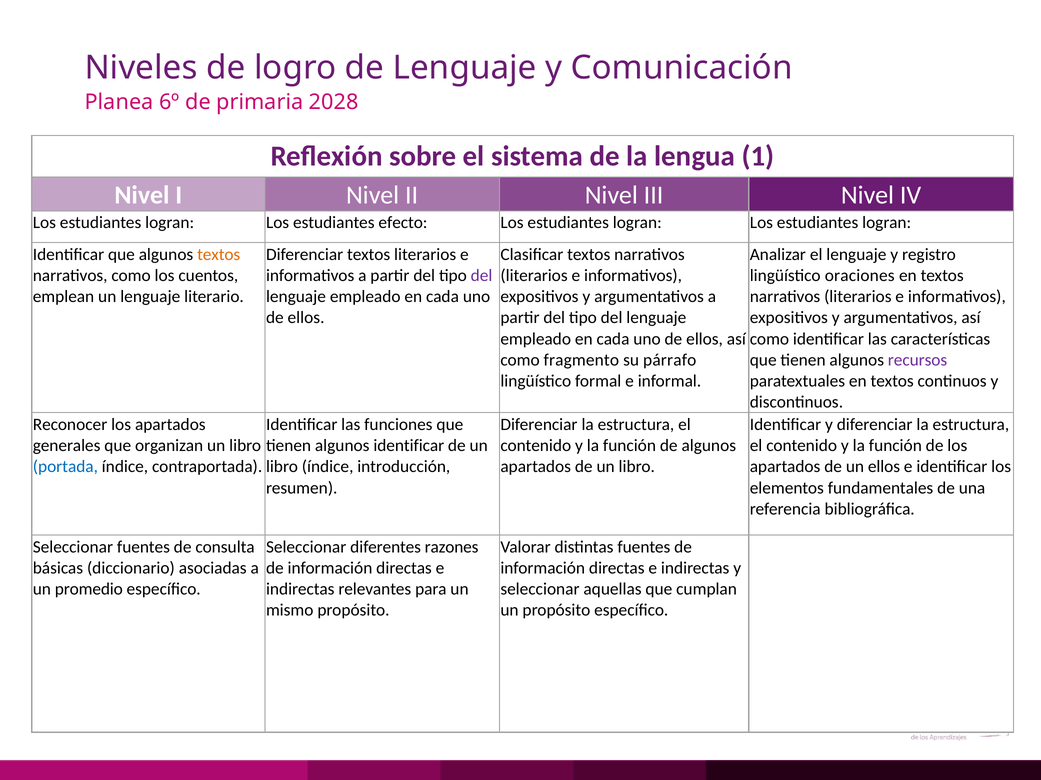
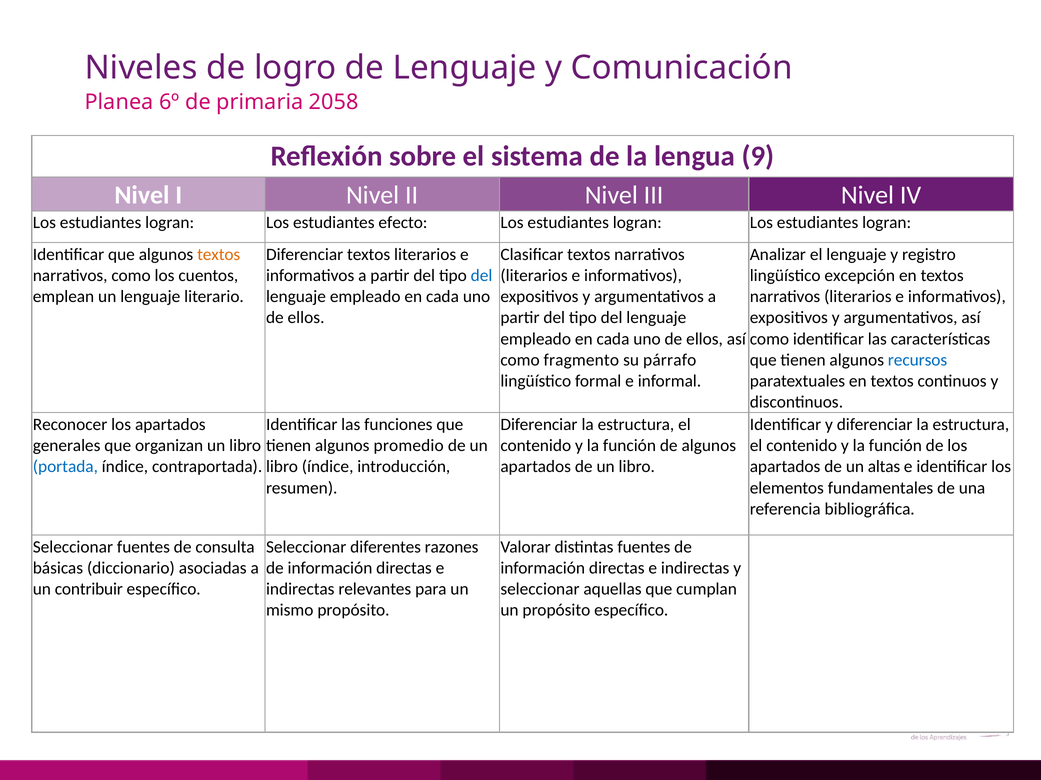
2028: 2028 -> 2058
1: 1 -> 9
del at (482, 276) colour: purple -> blue
oraciones: oraciones -> excepción
recursos colour: purple -> blue
algunos identificar: identificar -> promedio
un ellos: ellos -> altas
promedio: promedio -> contribuir
